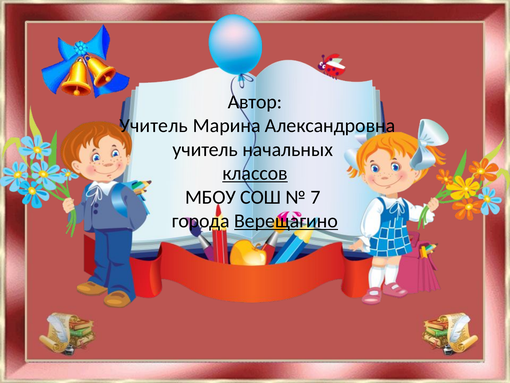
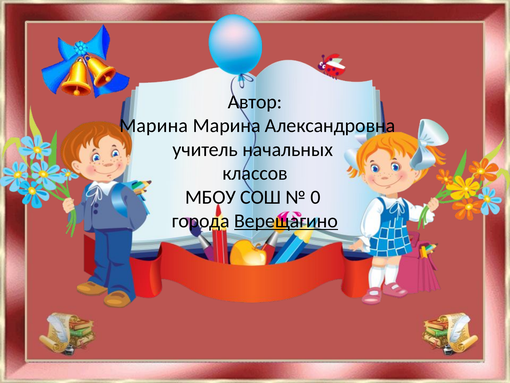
Учитель at (154, 125): Учитель -> Марина
классов underline: present -> none
7: 7 -> 0
